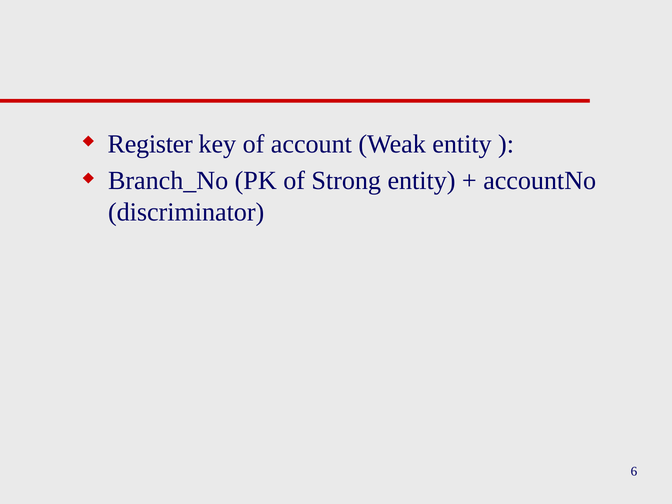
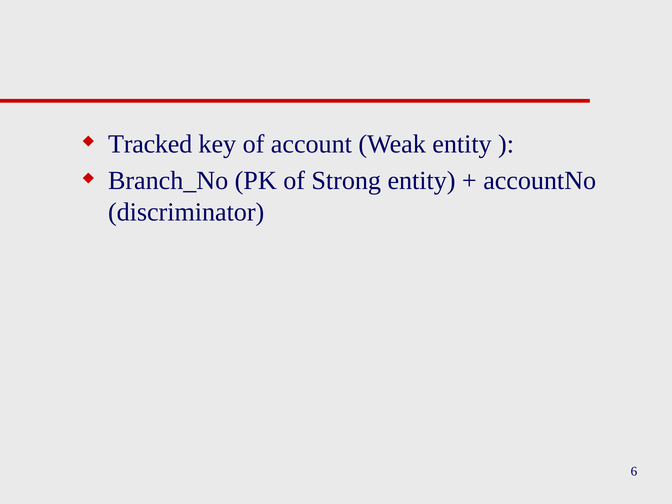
Register: Register -> Tracked
